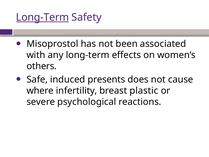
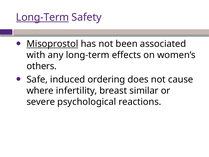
Misoprostol underline: none -> present
presents: presents -> ordering
plastic: plastic -> similar
